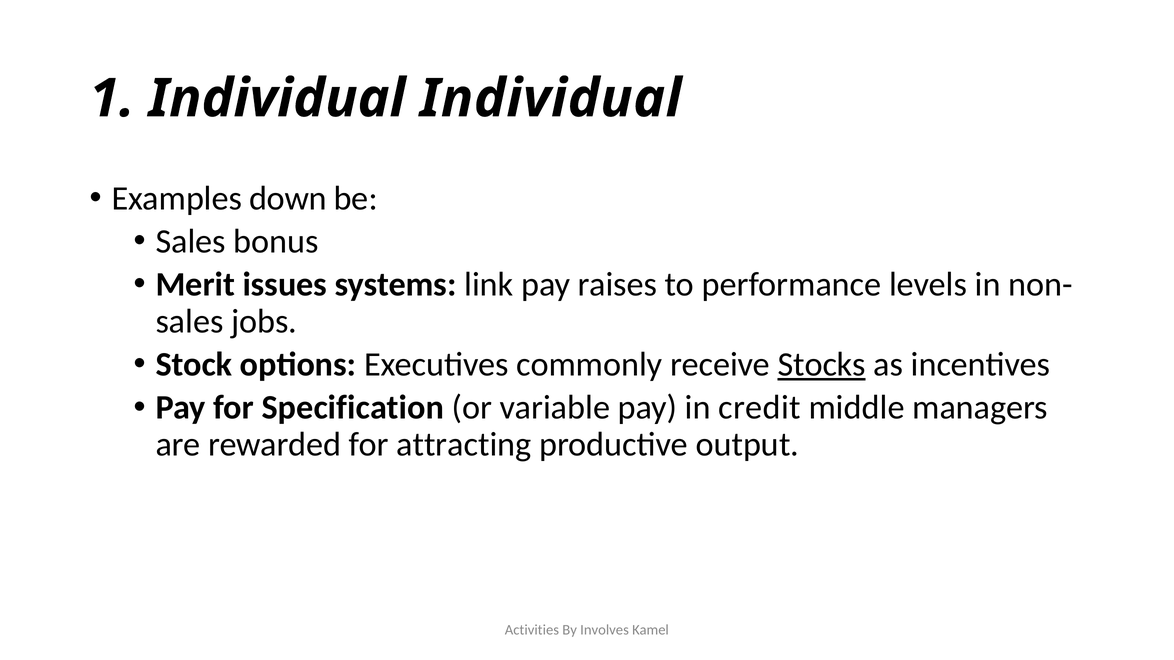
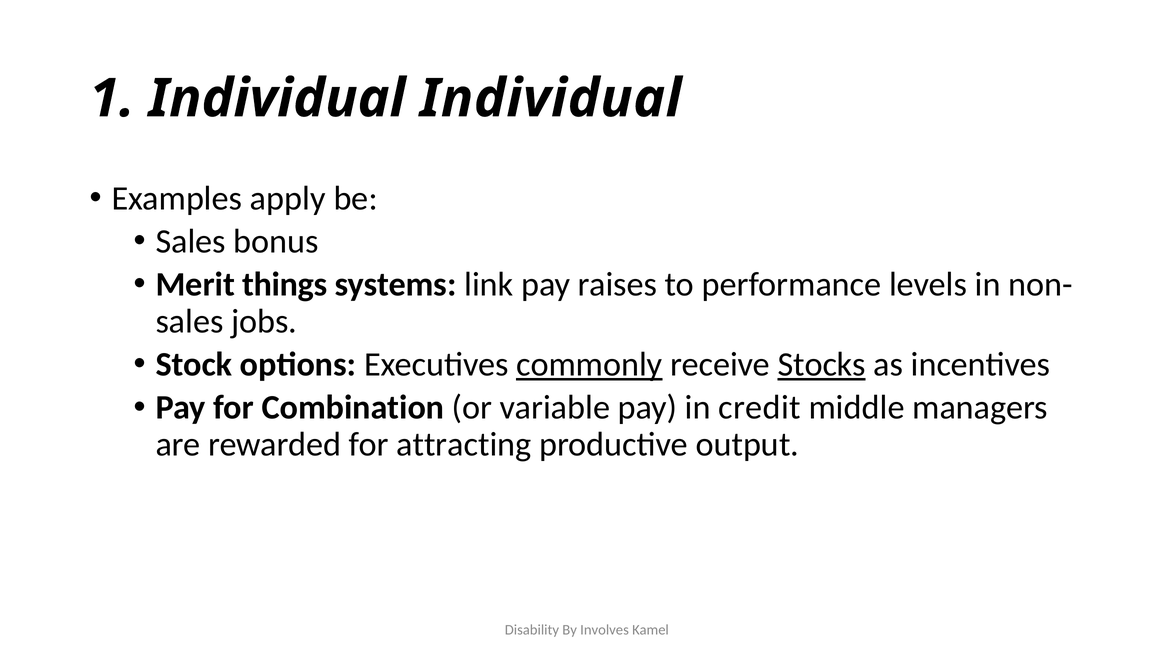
down: down -> apply
issues: issues -> things
commonly underline: none -> present
Specification: Specification -> Combination
Activities: Activities -> Disability
